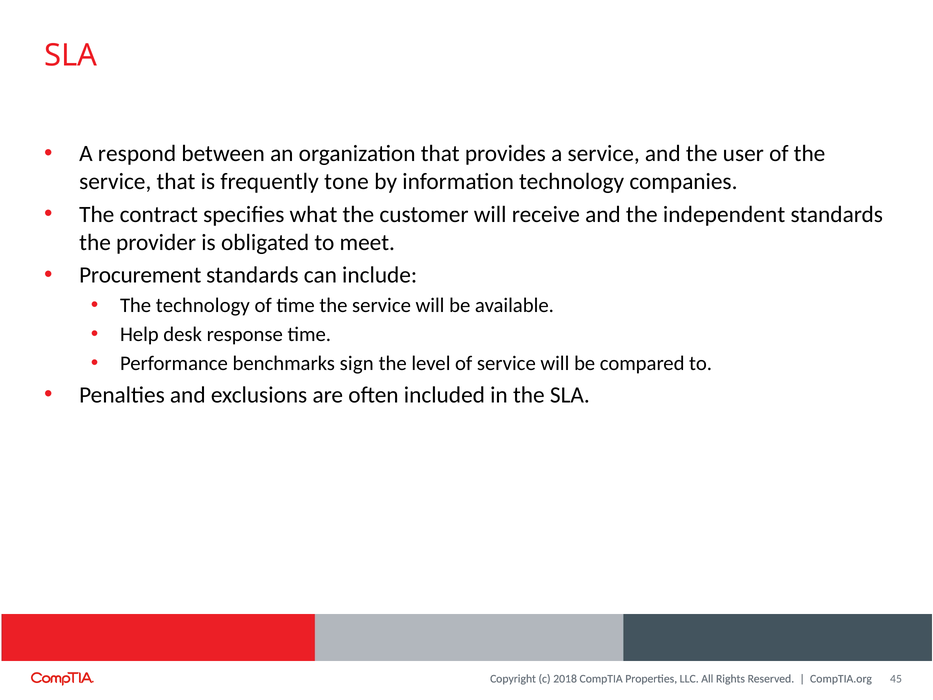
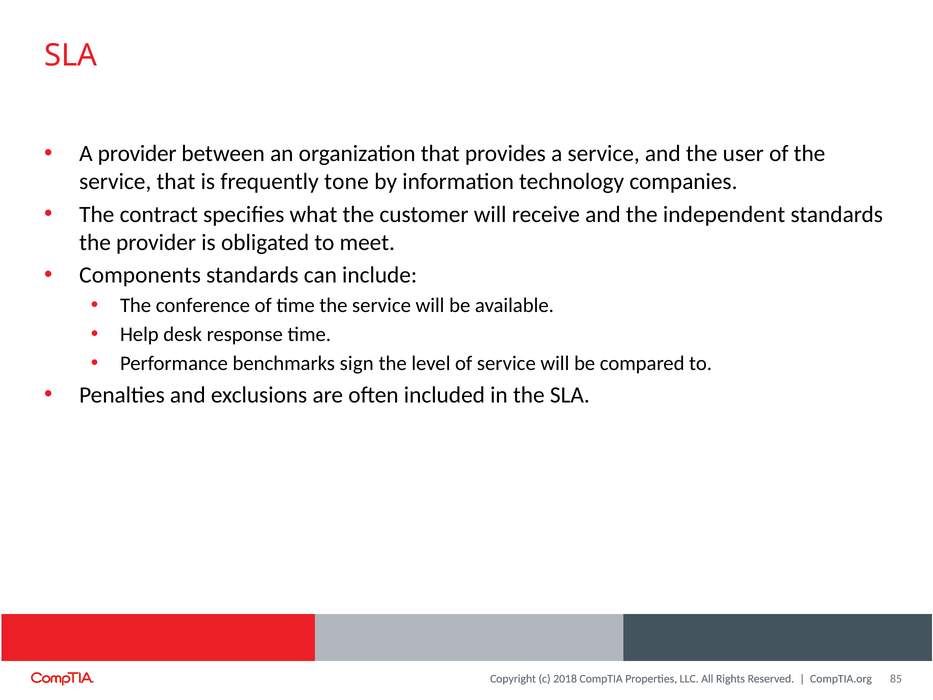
A respond: respond -> provider
Procurement: Procurement -> Components
The technology: technology -> conference
45: 45 -> 85
